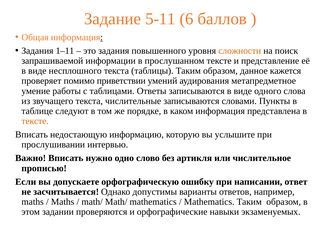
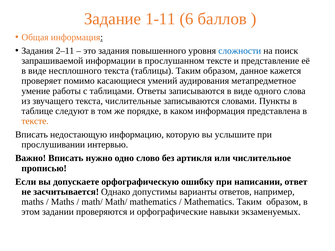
5-11: 5-11 -> 1-11
1–11: 1–11 -> 2–11
сложности colour: orange -> blue
приветствии: приветствии -> касающиеся
